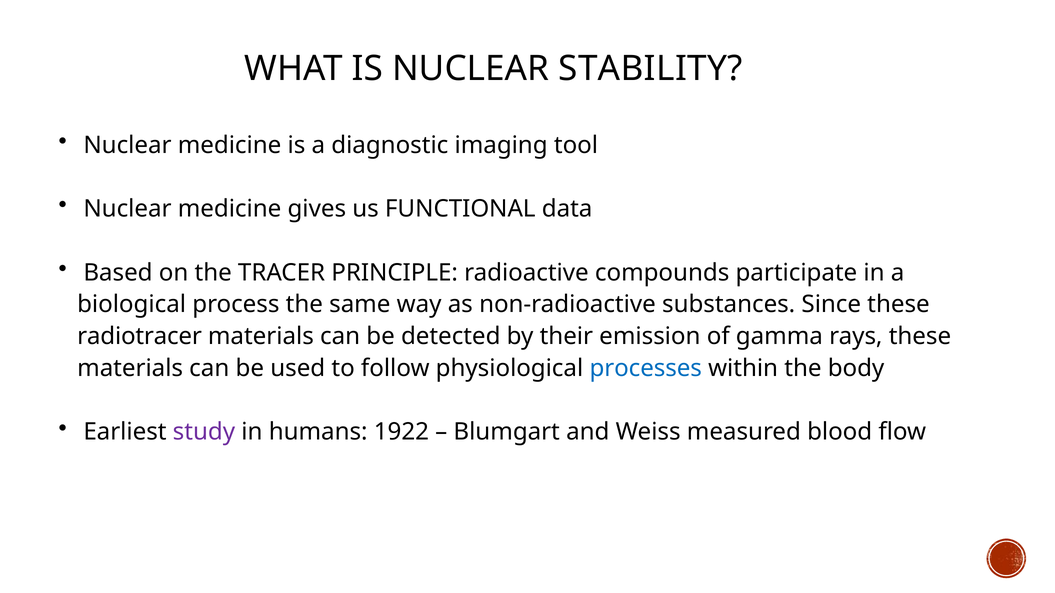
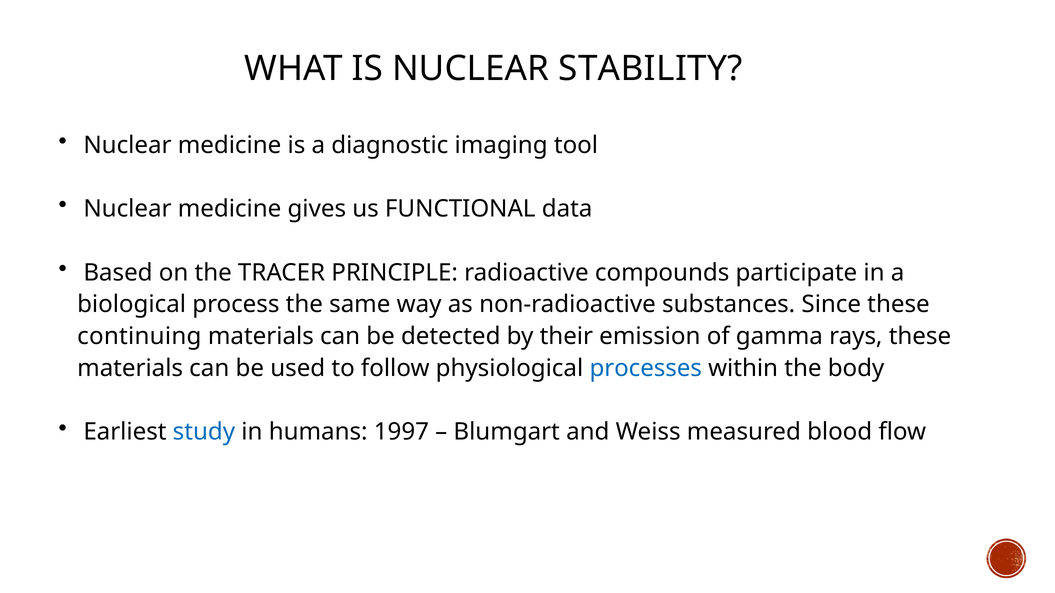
radiotracer: radiotracer -> continuing
study colour: purple -> blue
1922: 1922 -> 1997
